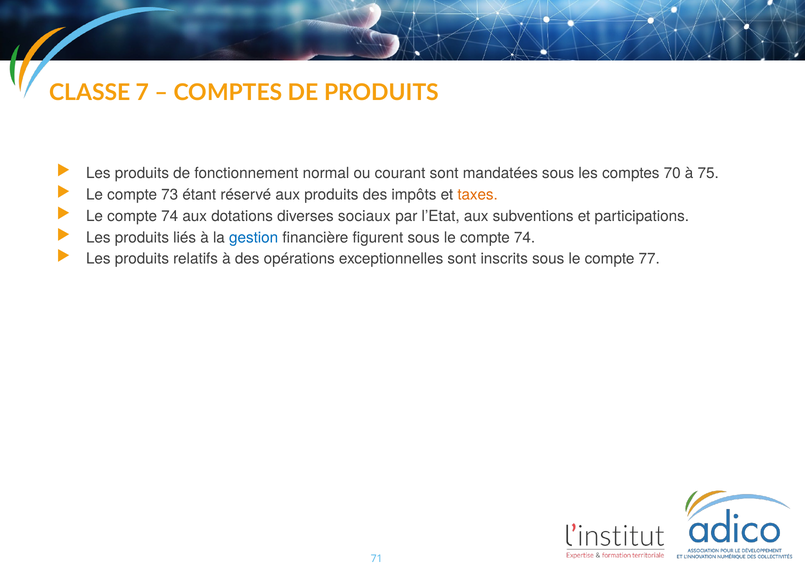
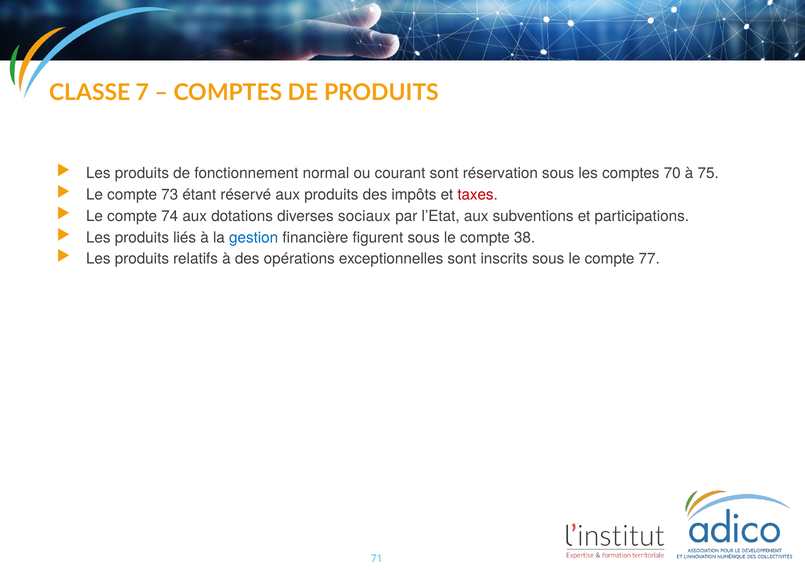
mandatées: mandatées -> réservation
taxes colour: orange -> red
sous le compte 74: 74 -> 38
